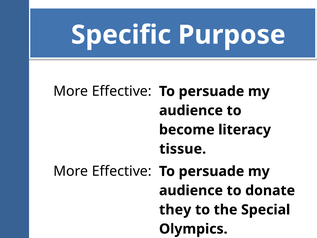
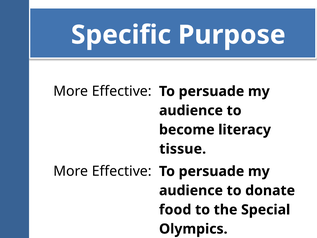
they: they -> food
